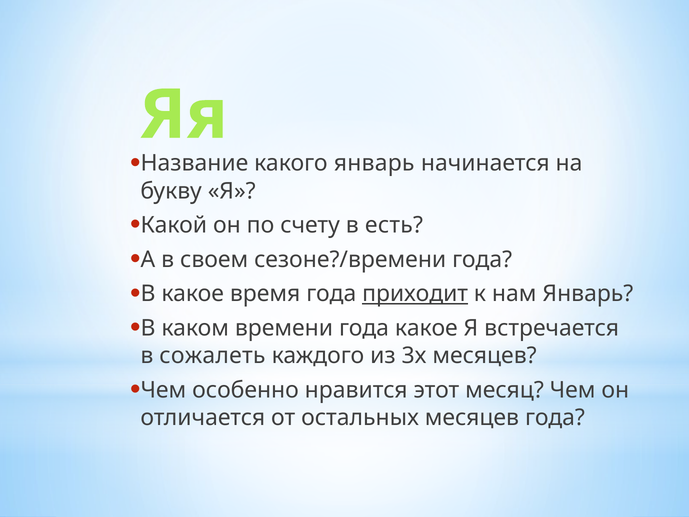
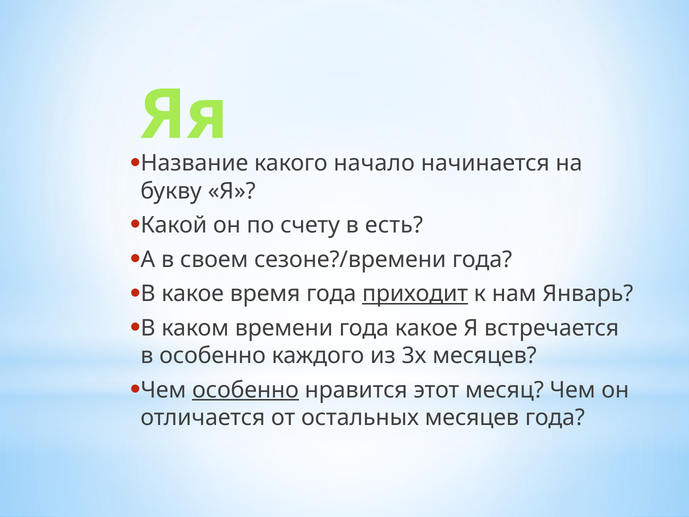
какого январь: январь -> начало
в сожалеть: сожалеть -> особенно
особенно at (246, 390) underline: none -> present
